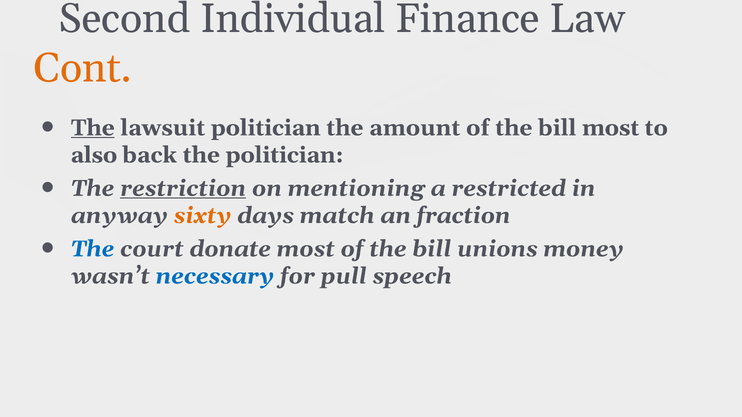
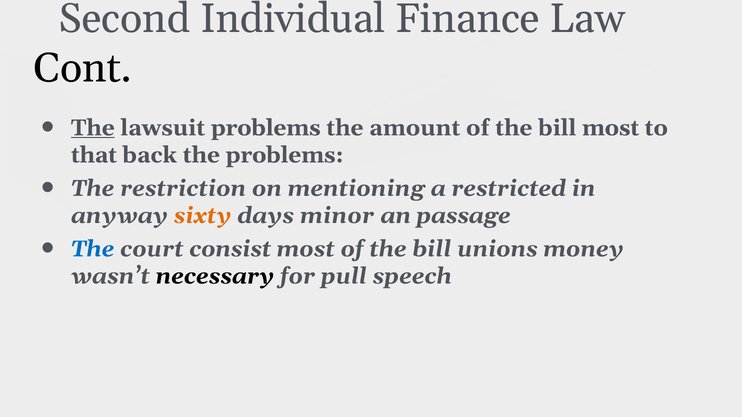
Cont colour: orange -> black
lawsuit politician: politician -> problems
also: also -> that
the politician: politician -> problems
restriction underline: present -> none
match: match -> minor
fraction: fraction -> passage
donate: donate -> consist
necessary colour: blue -> black
